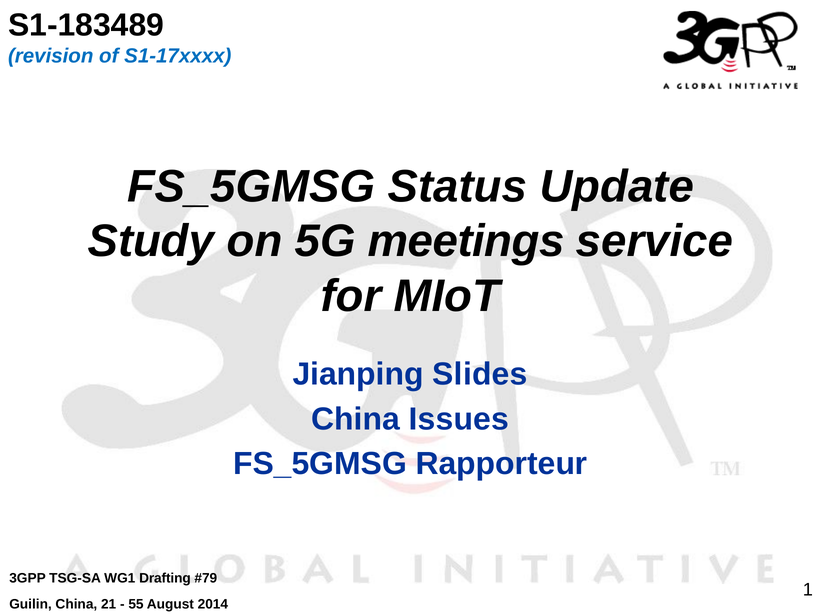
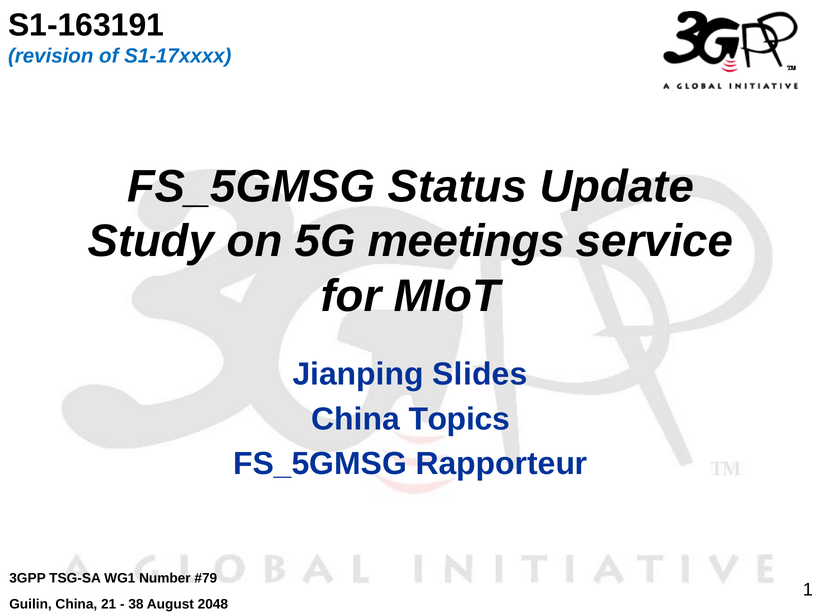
S1-183489: S1-183489 -> S1-163191
Issues: Issues -> Topics
Drafting: Drafting -> Number
55: 55 -> 38
2014: 2014 -> 2048
